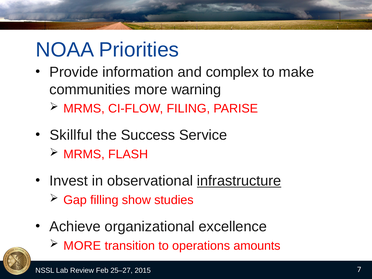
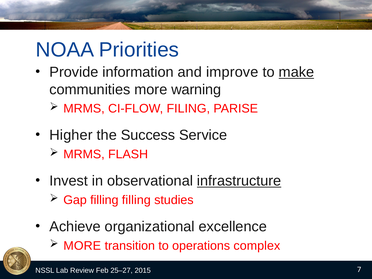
complex: complex -> improve
make underline: none -> present
Skillful: Skillful -> Higher
filling show: show -> filling
amounts: amounts -> complex
